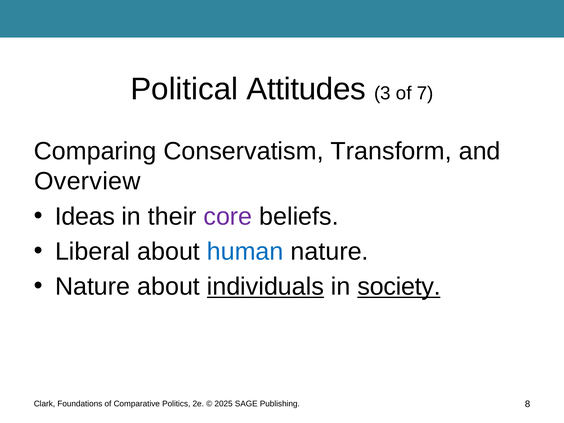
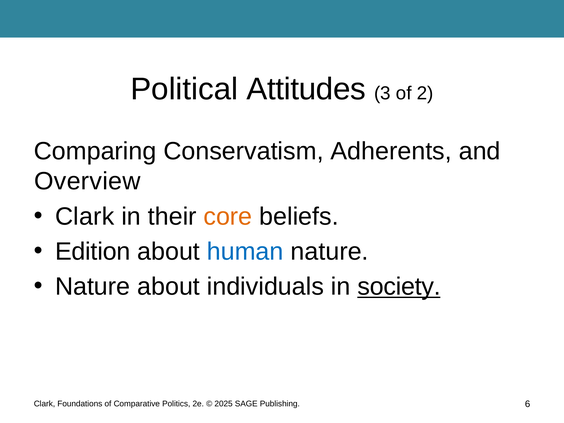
7: 7 -> 2
Transform: Transform -> Adherents
Ideas at (85, 216): Ideas -> Clark
core colour: purple -> orange
Liberal: Liberal -> Edition
individuals underline: present -> none
8: 8 -> 6
